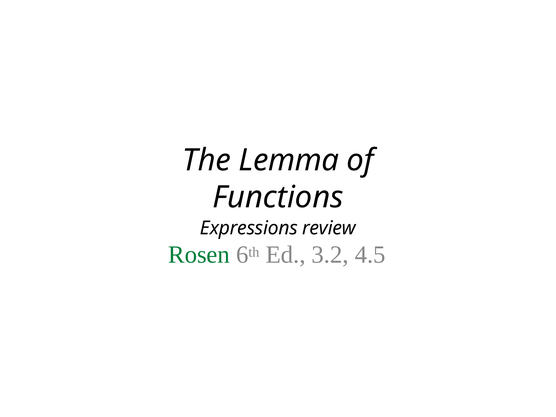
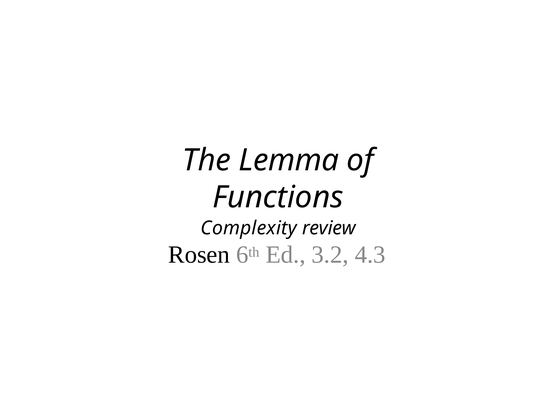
Expressions: Expressions -> Complexity
Rosen colour: green -> black
4.5: 4.5 -> 4.3
